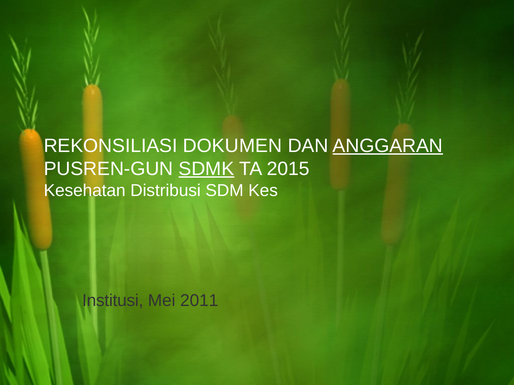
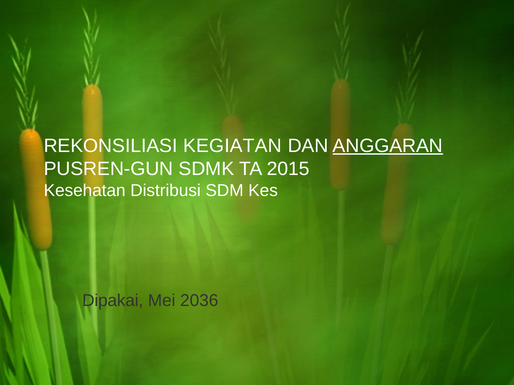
DOKUMEN: DOKUMEN -> KEGIATAN
SDMK underline: present -> none
Institusi: Institusi -> Dipakai
2011: 2011 -> 2036
